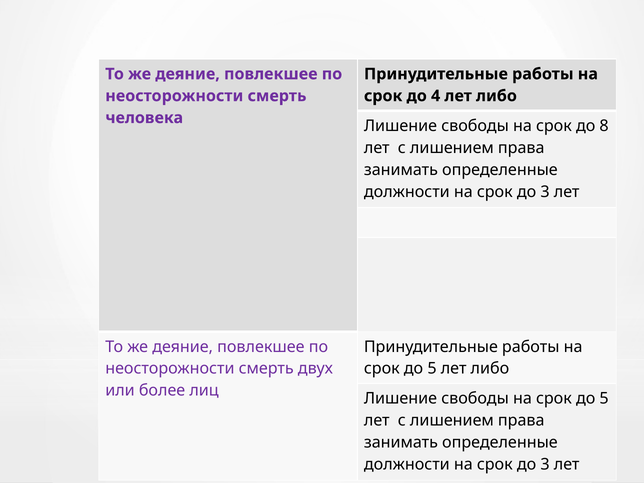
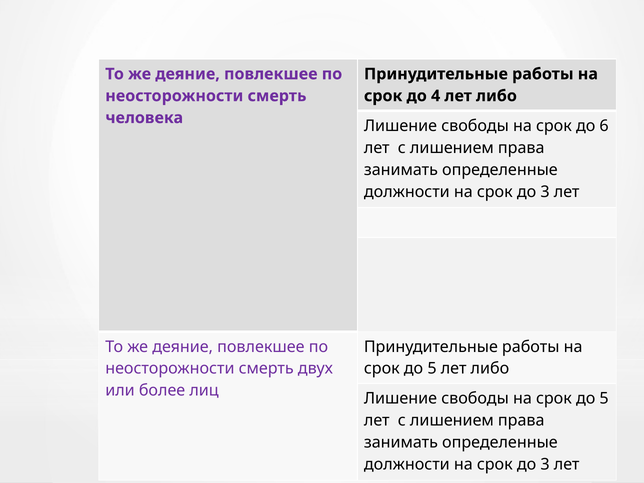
8: 8 -> 6
